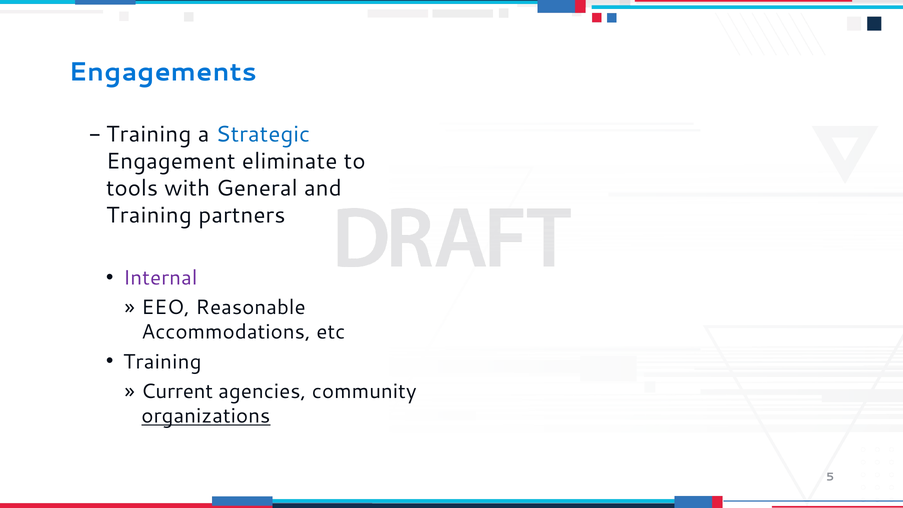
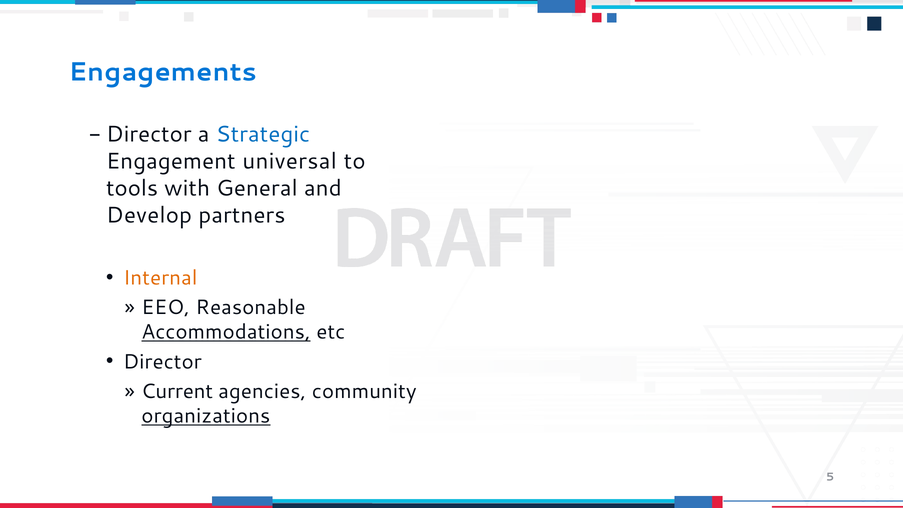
Training at (149, 134): Training -> Director
eliminate: eliminate -> universal
Training at (149, 215): Training -> Develop
Internal colour: purple -> orange
Accommodations underline: none -> present
Training at (162, 362): Training -> Director
